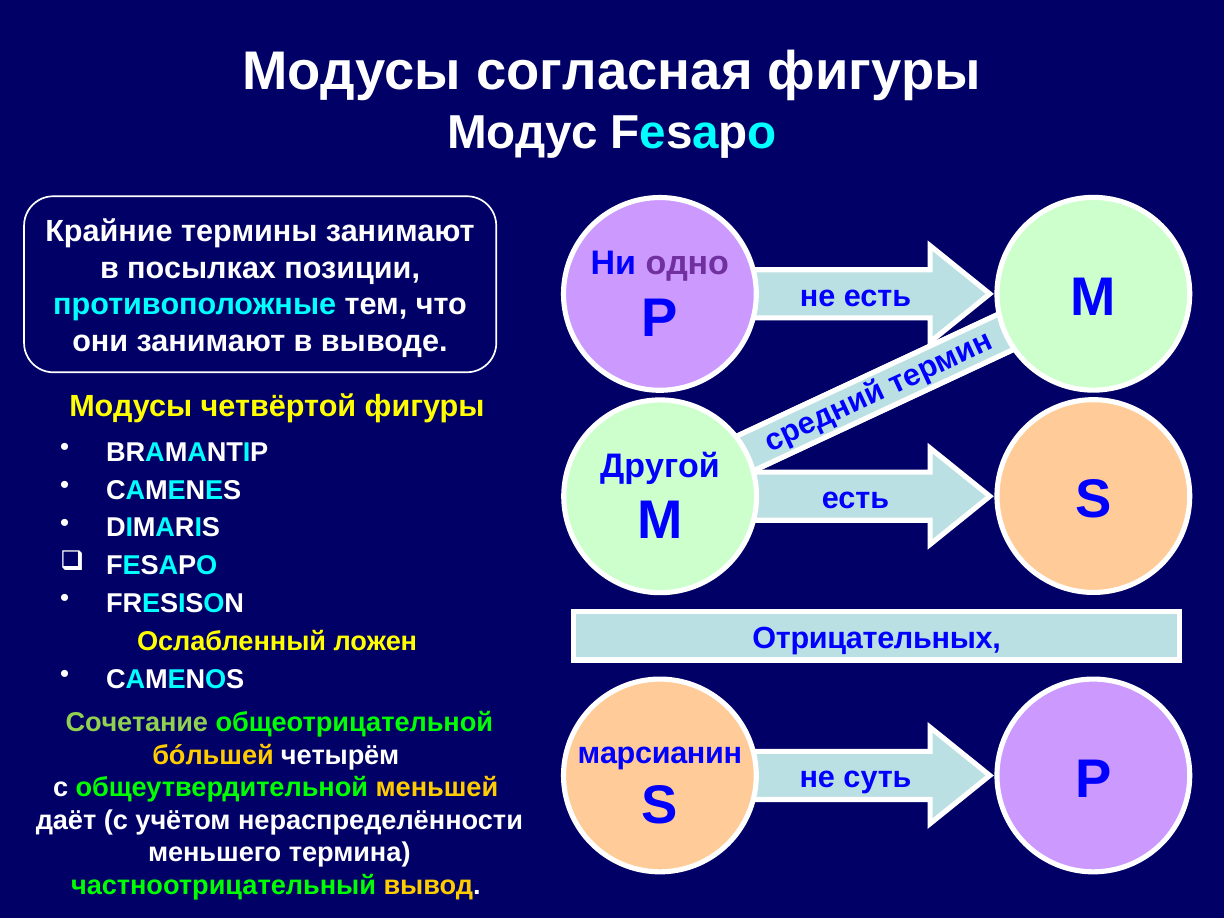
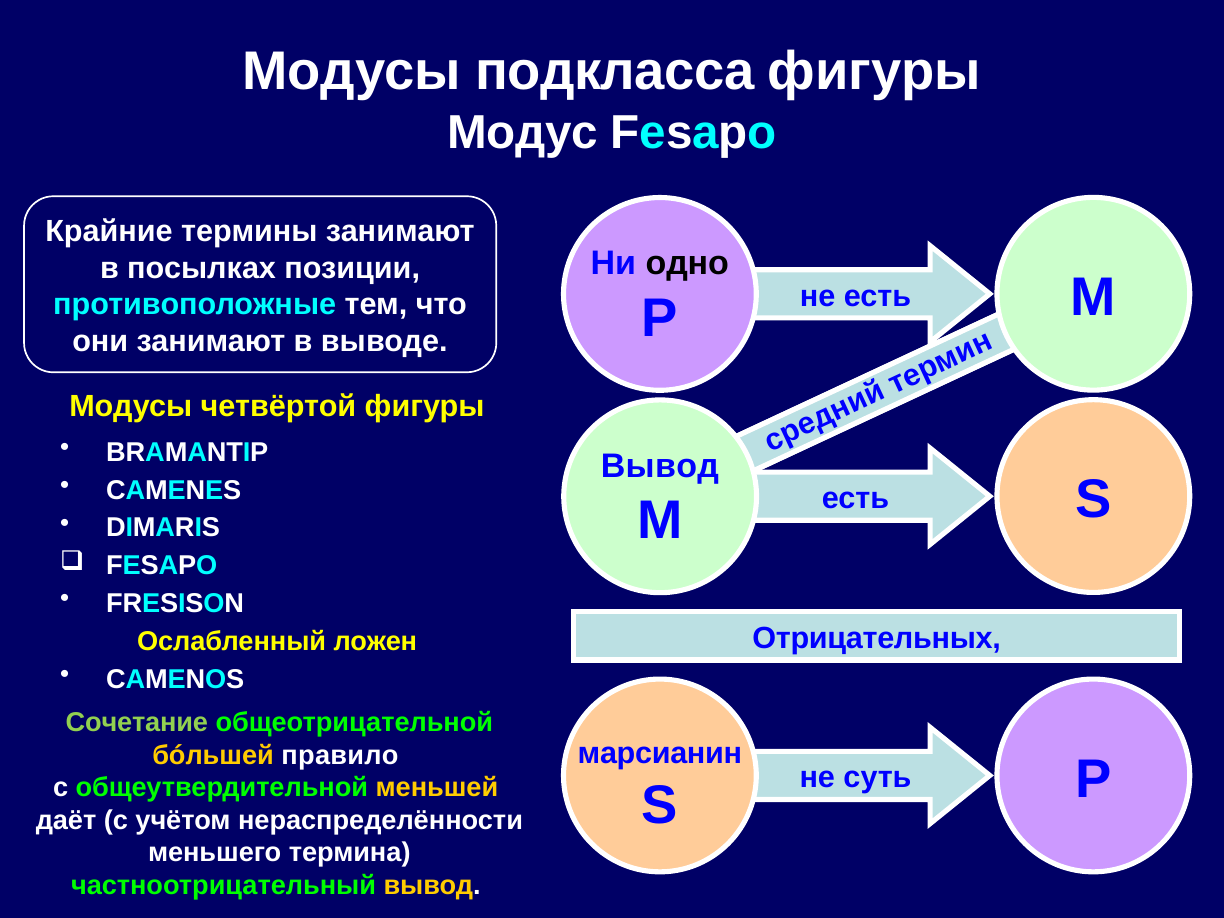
согласная: согласная -> подкласса
одно colour: purple -> black
Другой at (660, 466): Другой -> Вывод
четырём: четырём -> правило
